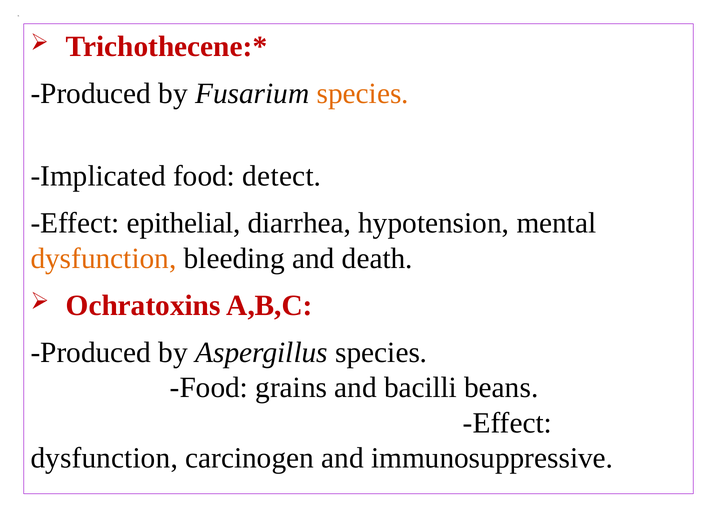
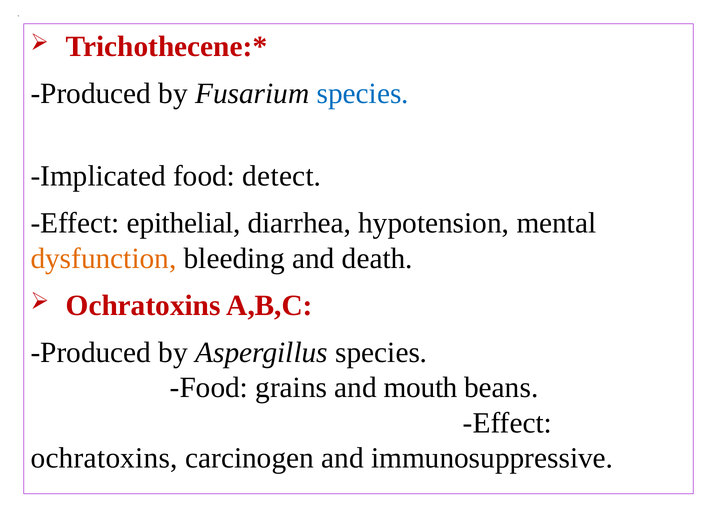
species at (363, 94) colour: orange -> blue
bacilli: bacilli -> mouth
dysfunction at (104, 458): dysfunction -> ochratoxins
